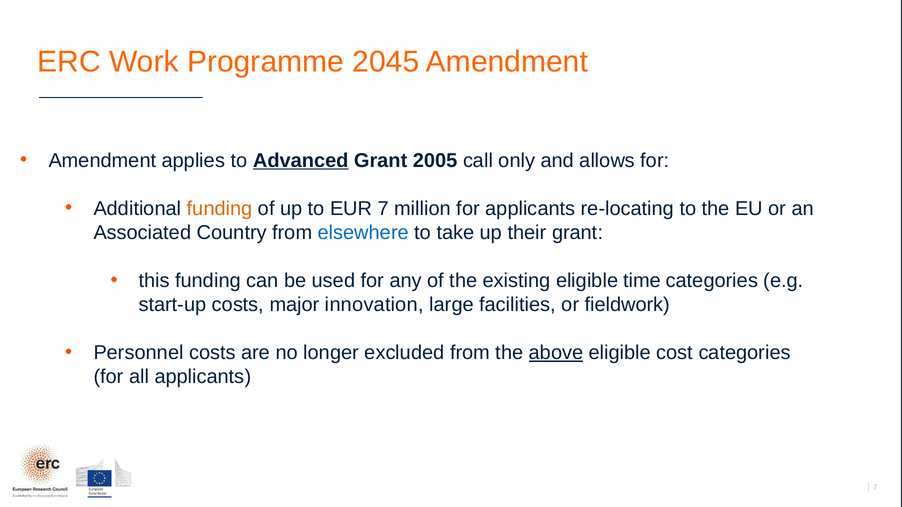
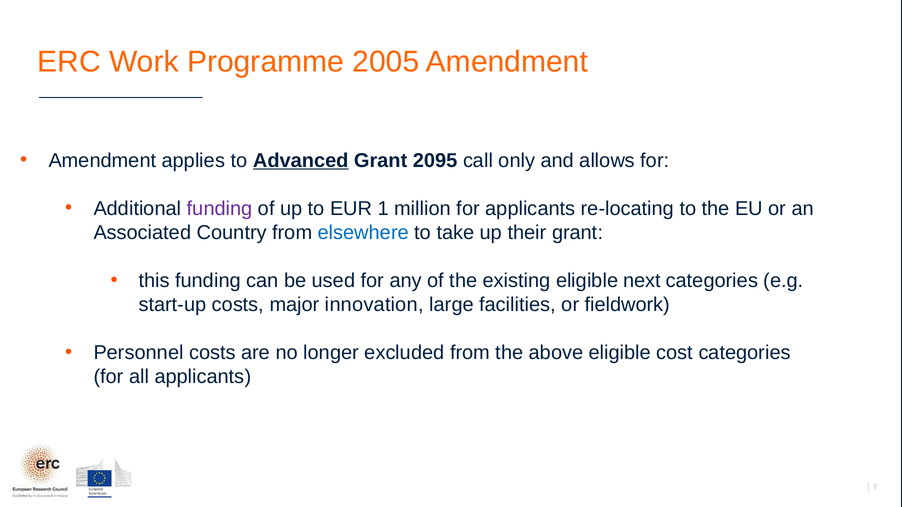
2045: 2045 -> 2005
2005: 2005 -> 2095
funding at (220, 209) colour: orange -> purple
EUR 7: 7 -> 1
time: time -> next
above underline: present -> none
